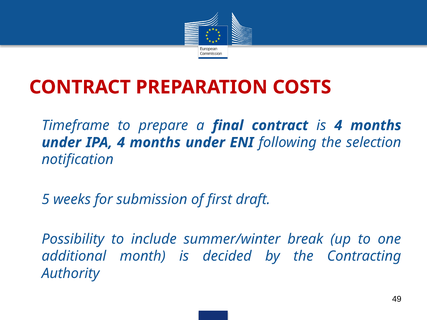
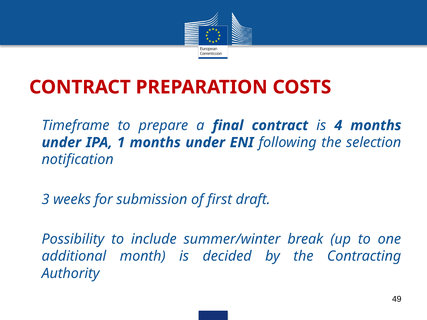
IPA 4: 4 -> 1
5: 5 -> 3
